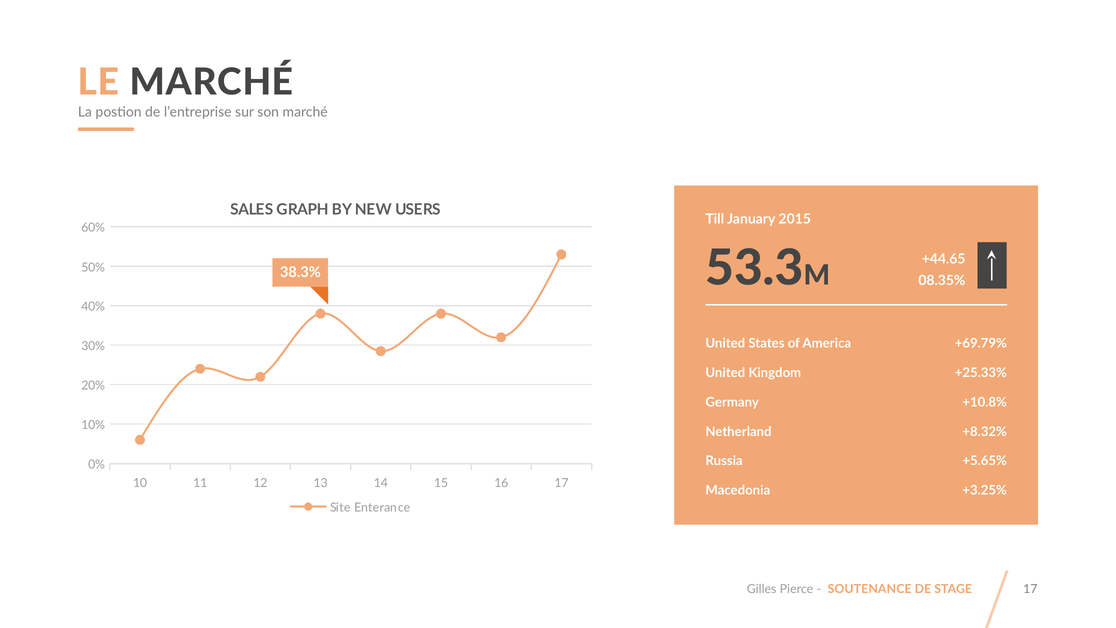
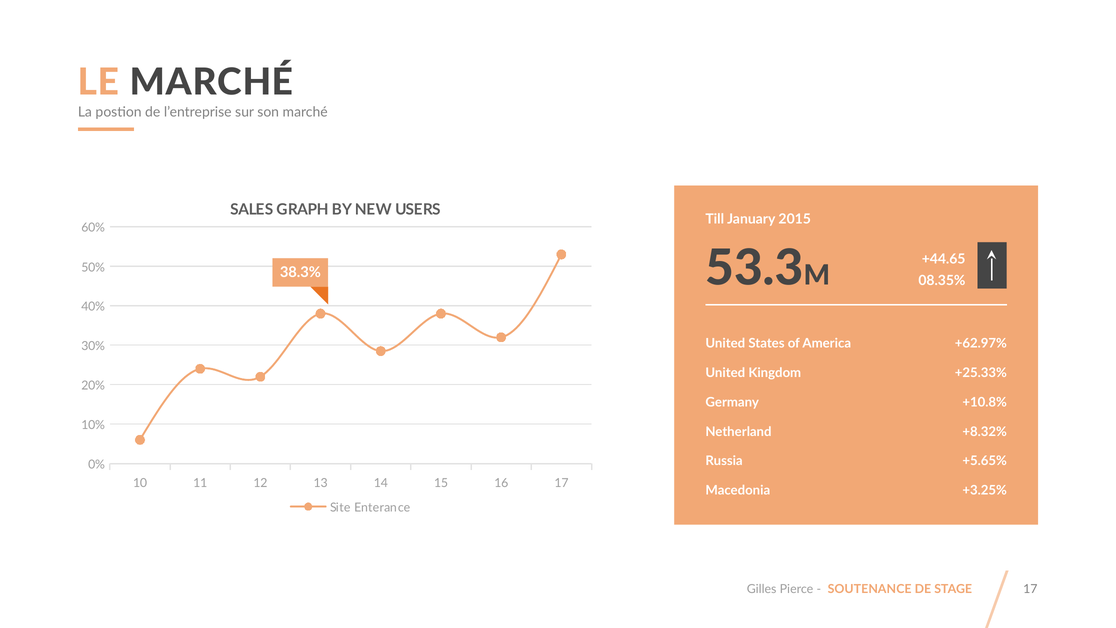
+69.79%: +69.79% -> +62.97%
